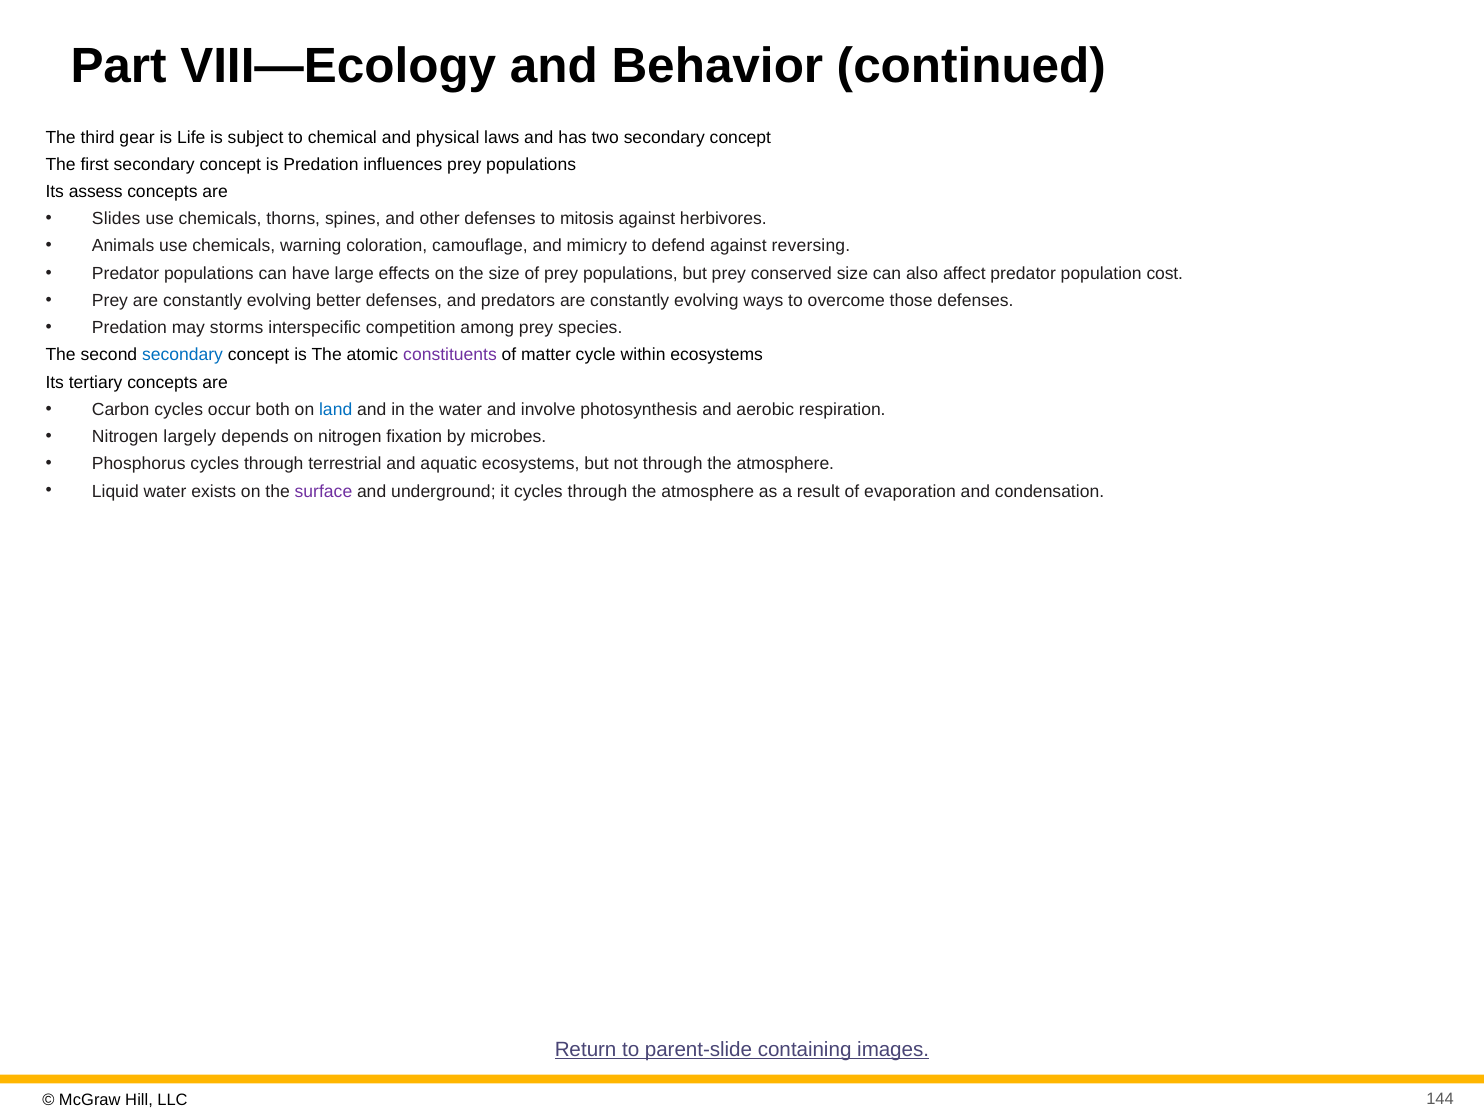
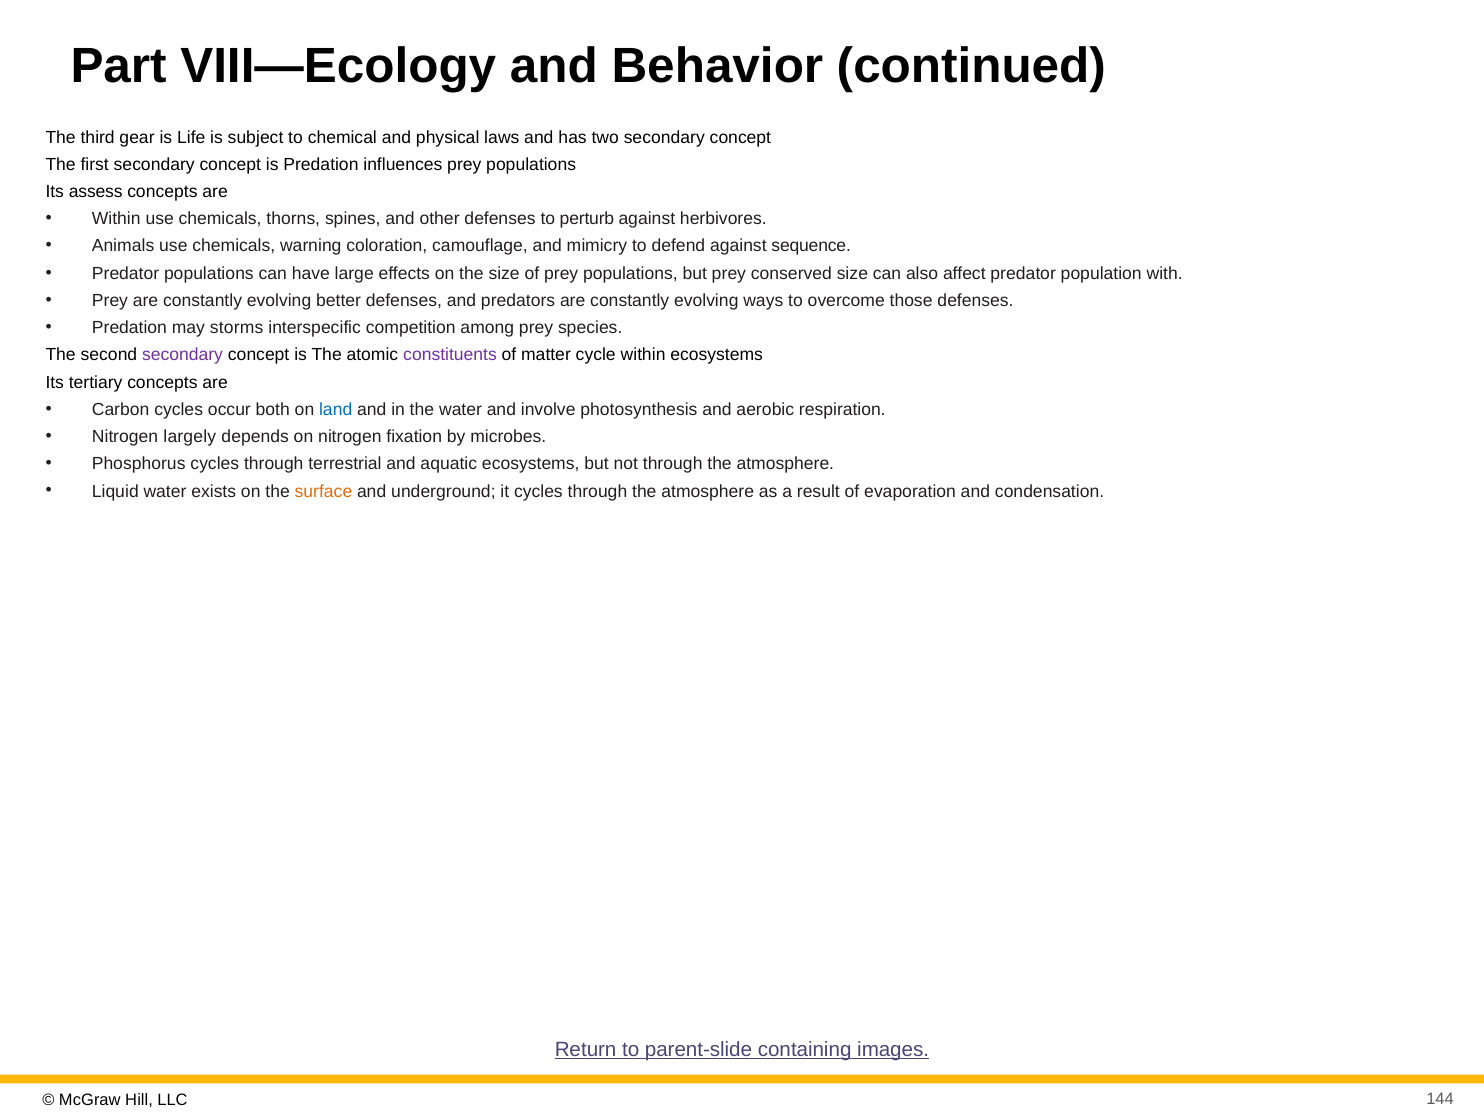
Slides at (116, 219): Slides -> Within
mitosis: mitosis -> perturb
reversing: reversing -> sequence
cost: cost -> with
secondary at (182, 355) colour: blue -> purple
surface colour: purple -> orange
